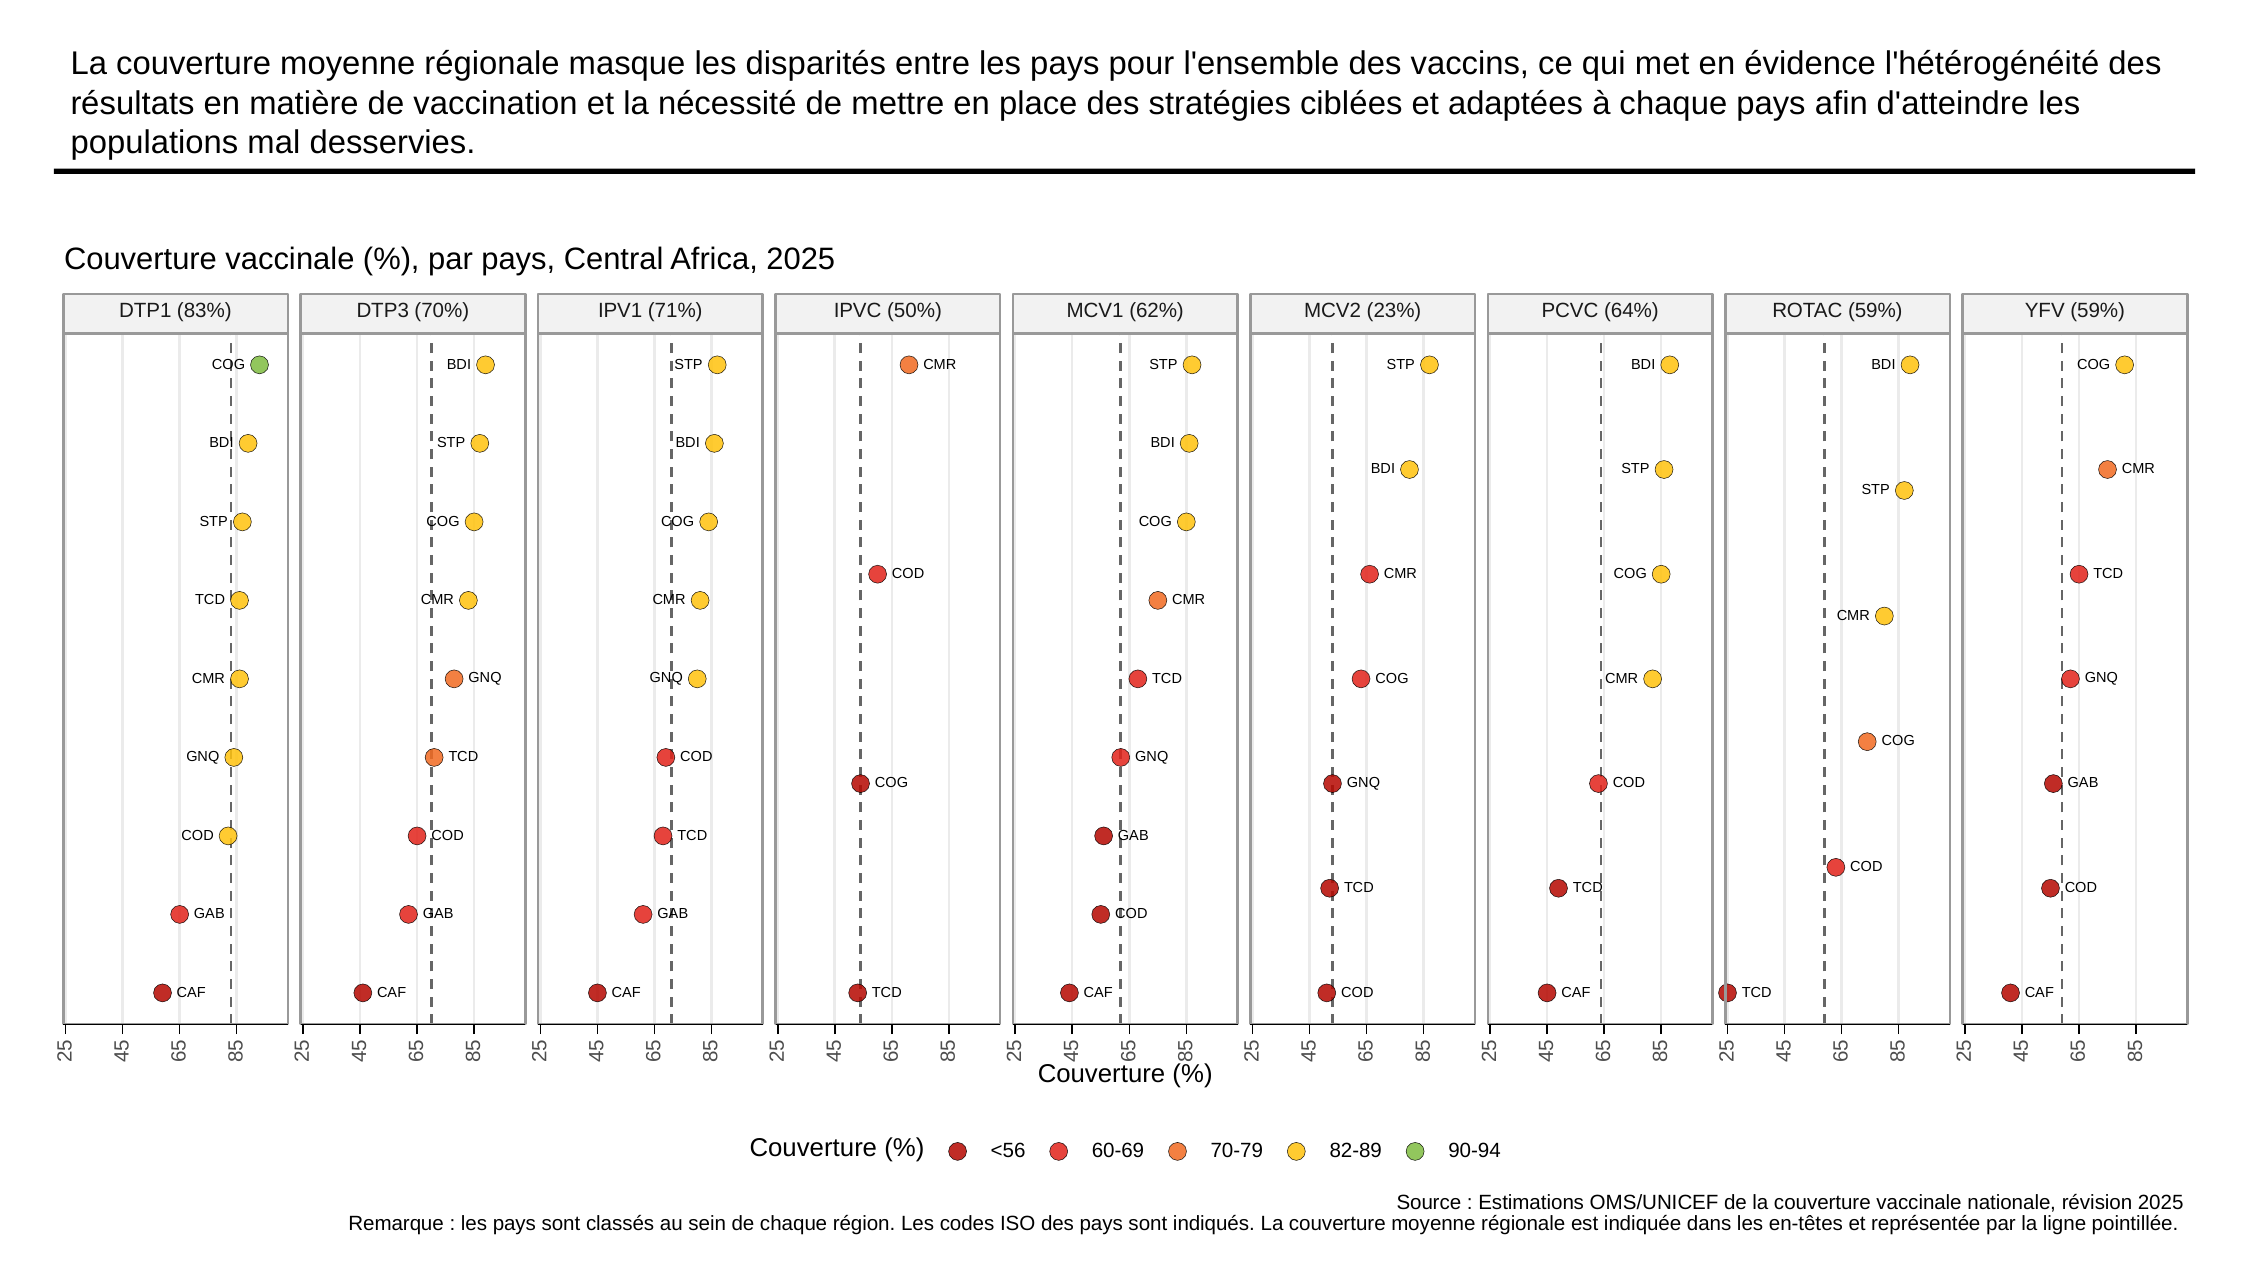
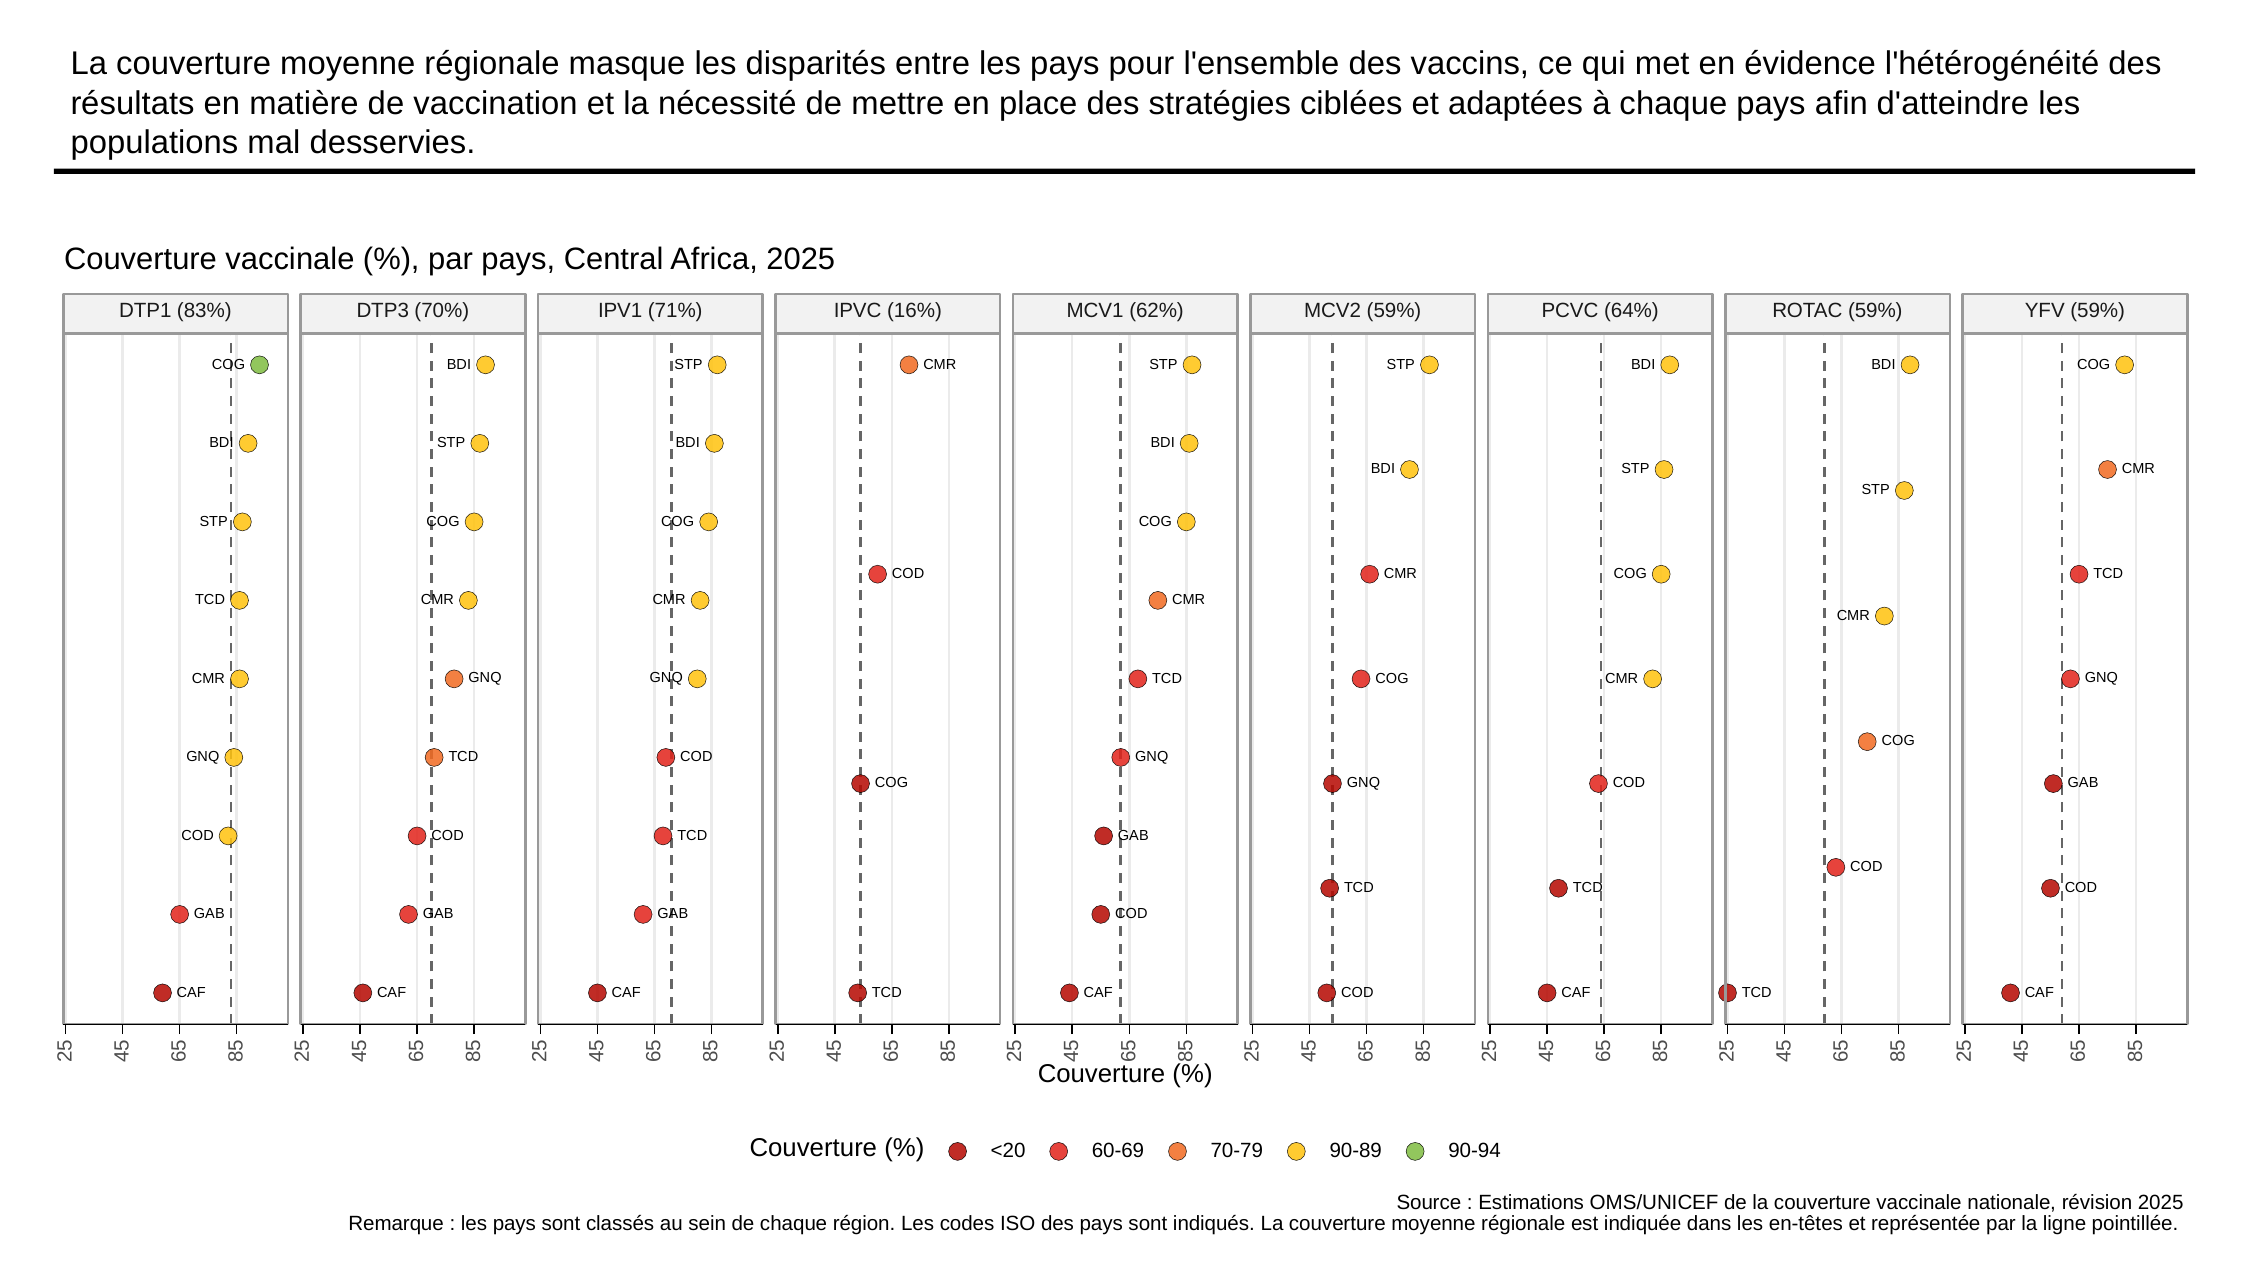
50%: 50% -> 16%
MCV2 23%: 23% -> 59%
<56: <56 -> <20
82-89: 82-89 -> 90-89
